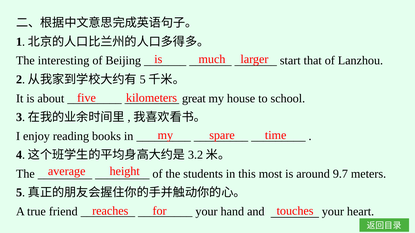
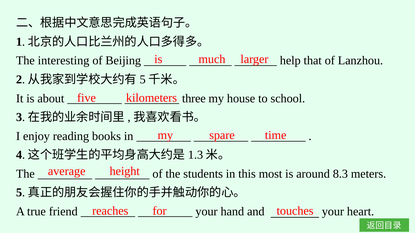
start: start -> help
great: great -> three
3.2: 3.2 -> 1.3
9.7: 9.7 -> 8.3
